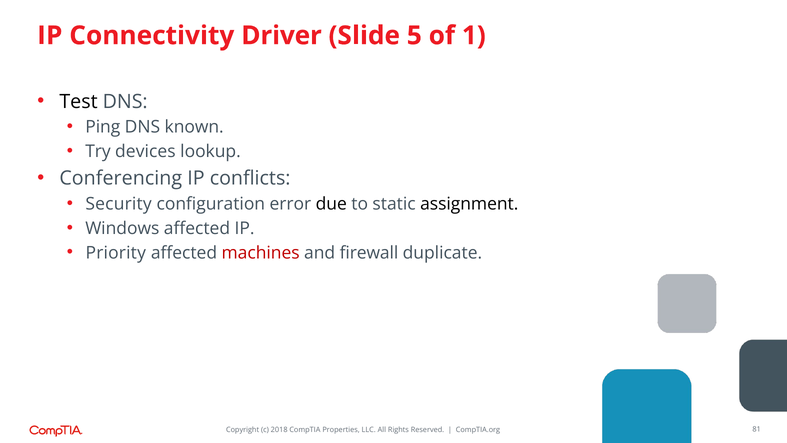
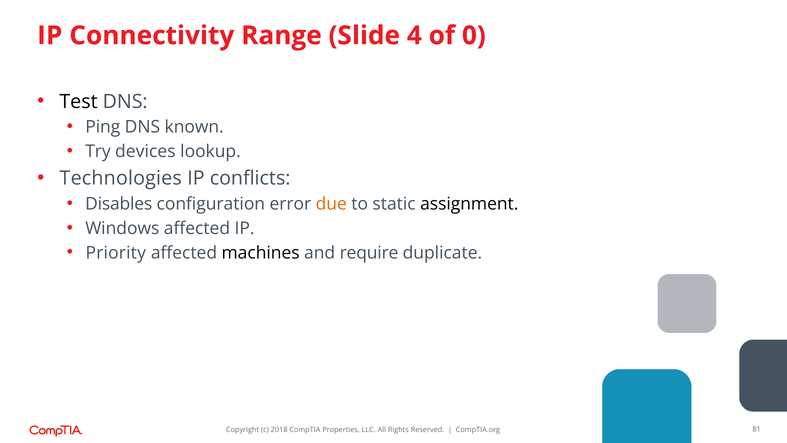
Driver: Driver -> Range
5: 5 -> 4
1: 1 -> 0
Conferencing: Conferencing -> Technologies
Security: Security -> Disables
due colour: black -> orange
machines colour: red -> black
firewall: firewall -> require
